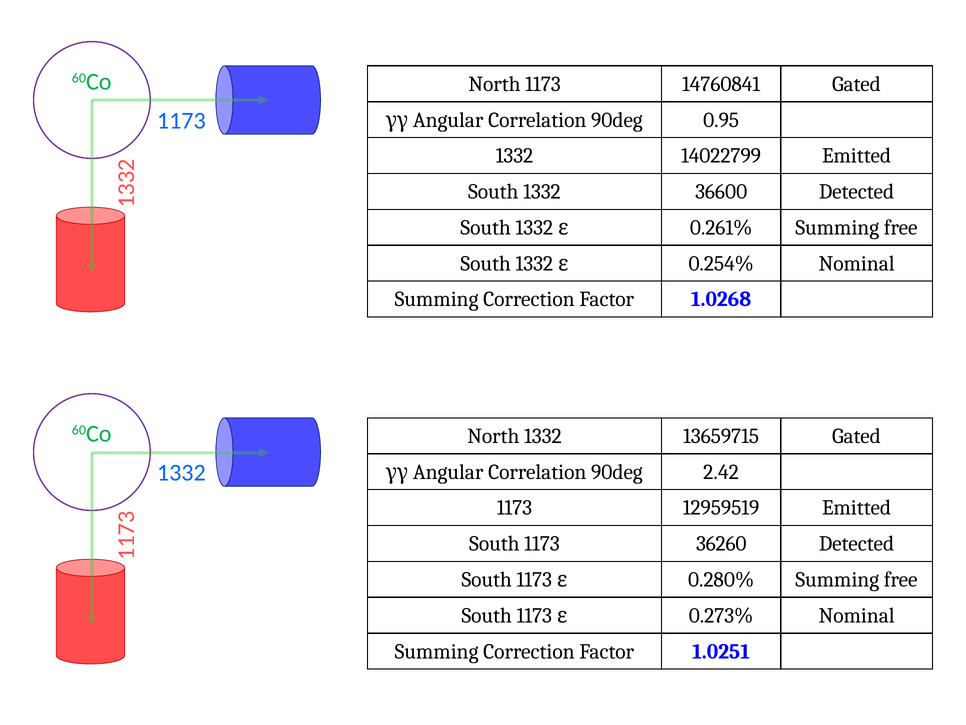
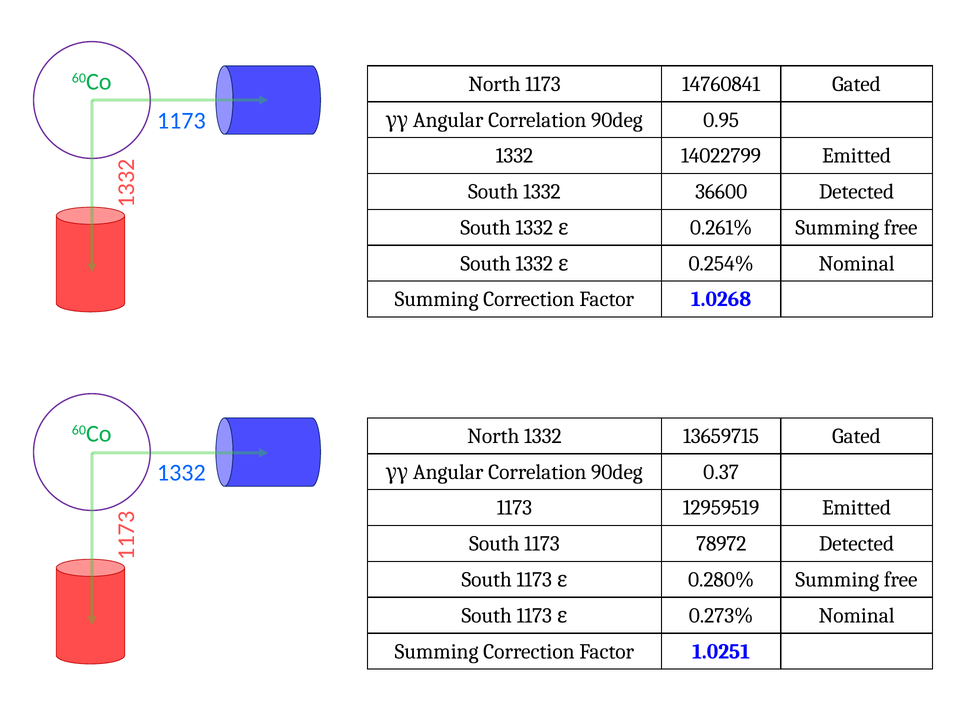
2.42: 2.42 -> 0.37
36260: 36260 -> 78972
